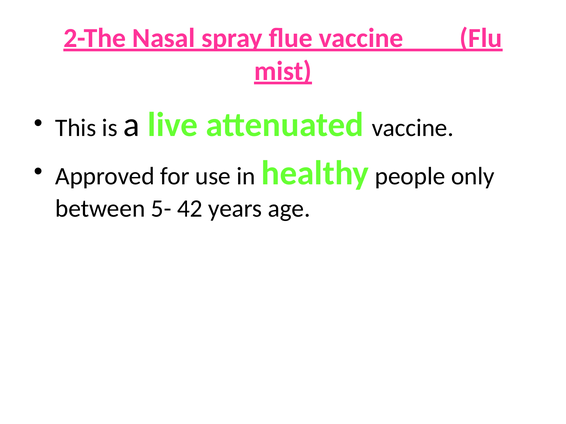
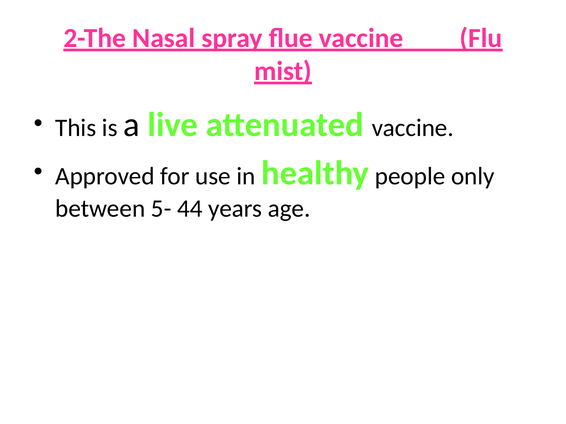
42: 42 -> 44
